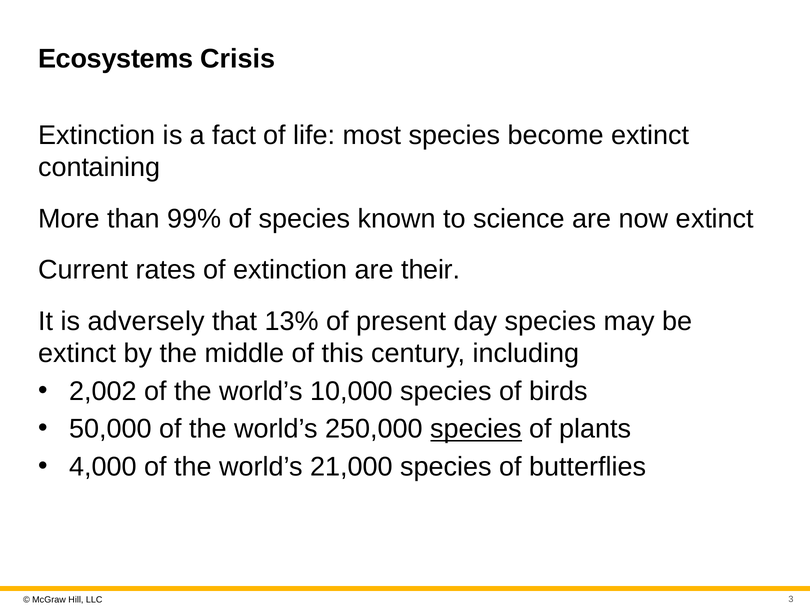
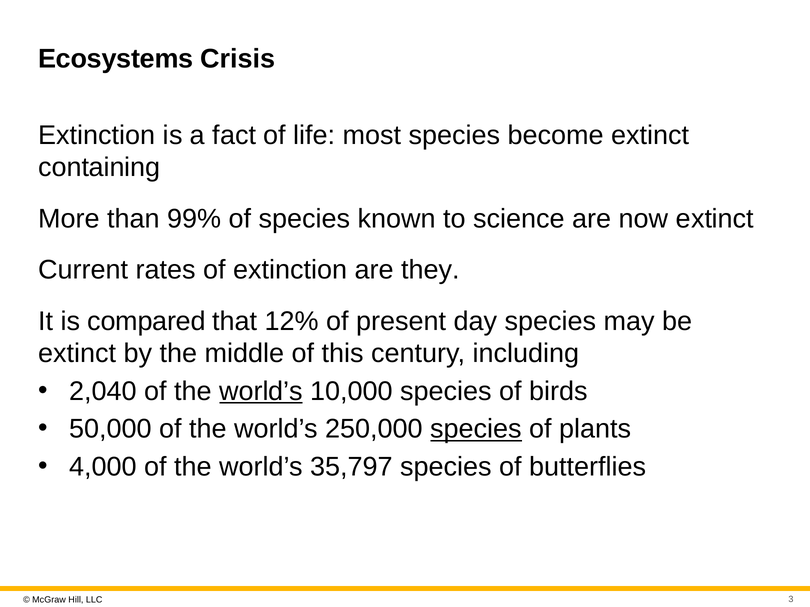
their: their -> they
adversely: adversely -> compared
13%: 13% -> 12%
2,002: 2,002 -> 2,040
world’s at (261, 392) underline: none -> present
21,000: 21,000 -> 35,797
